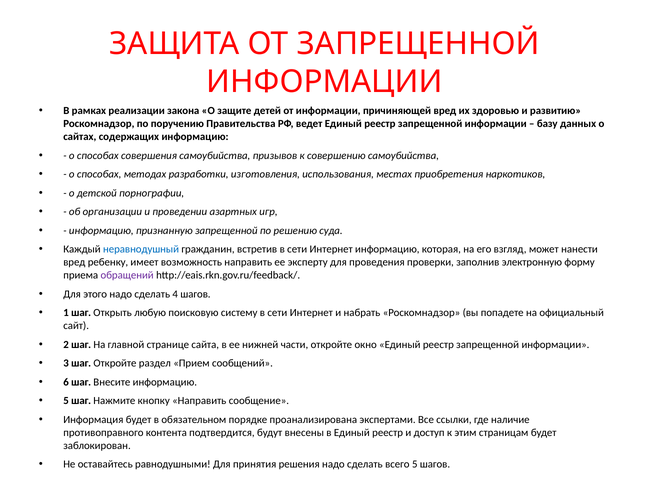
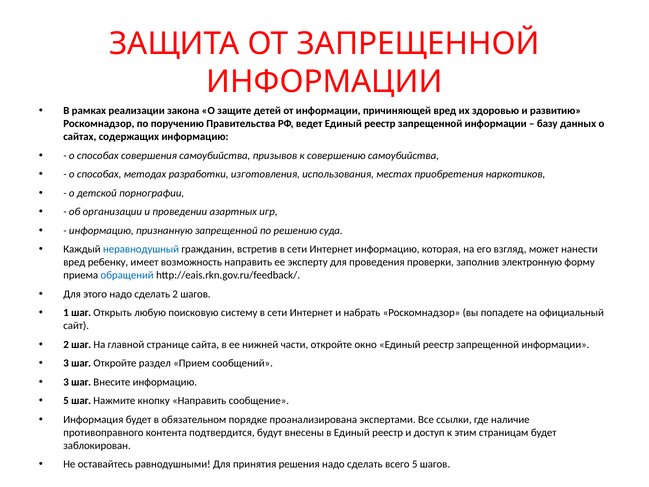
обращений colour: purple -> blue
сделать 4: 4 -> 2
6 at (66, 382): 6 -> 3
